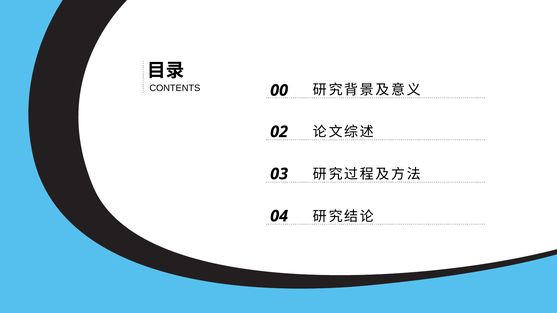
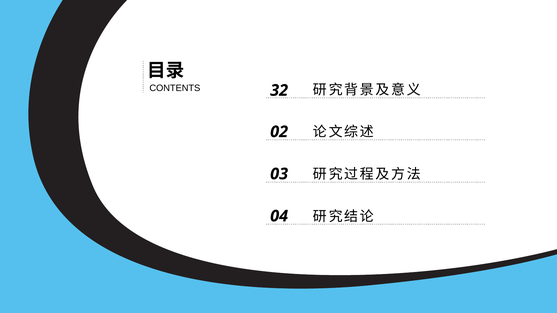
00: 00 -> 32
